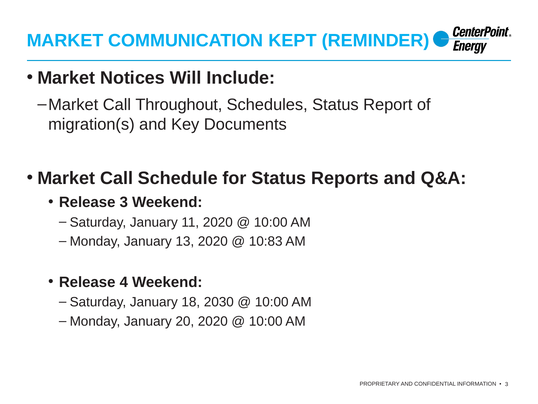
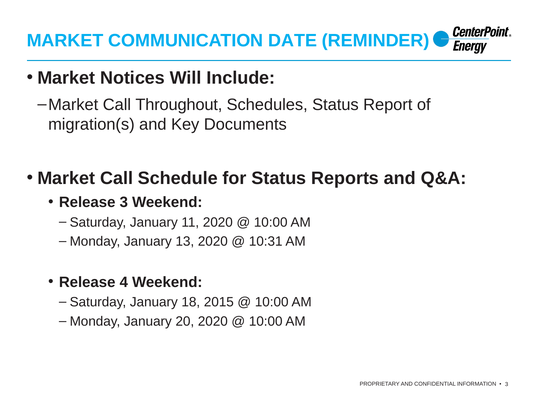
KEPT: KEPT -> DATE
10:83: 10:83 -> 10:31
2030: 2030 -> 2015
